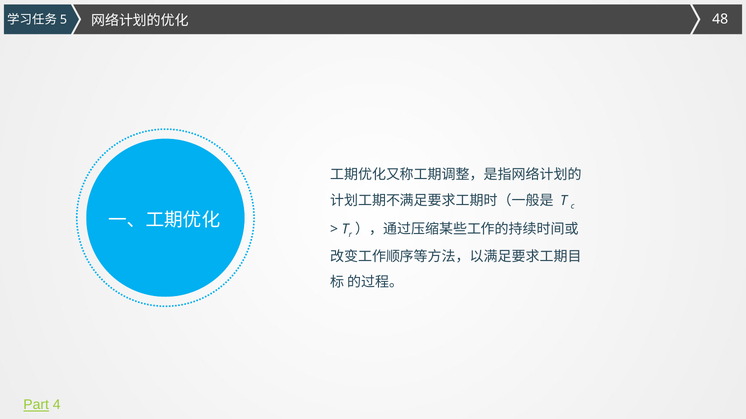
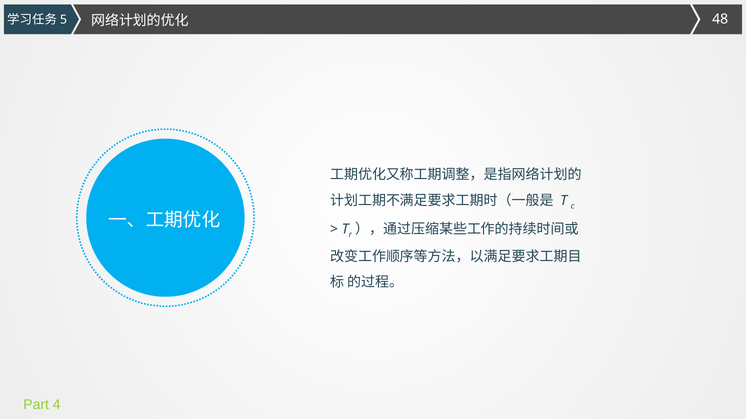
Part underline: present -> none
